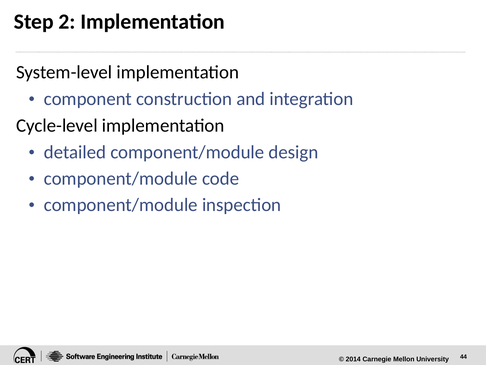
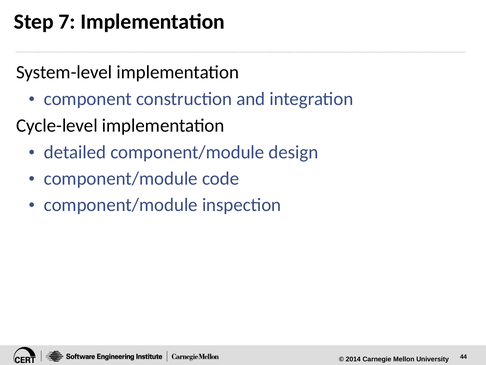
2: 2 -> 7
